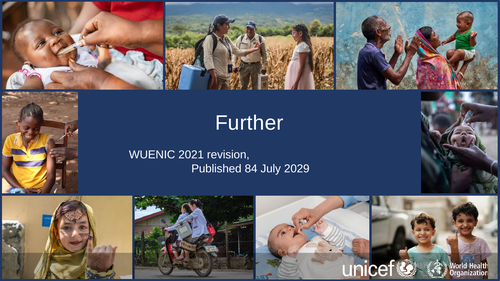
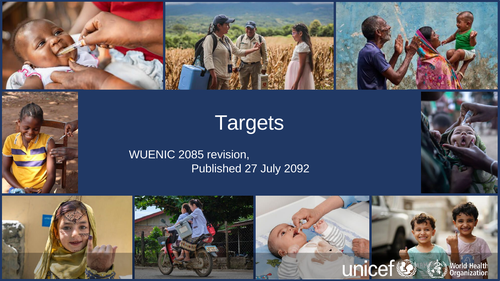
Further: Further -> Targets
2021: 2021 -> 2085
84: 84 -> 27
2029: 2029 -> 2092
